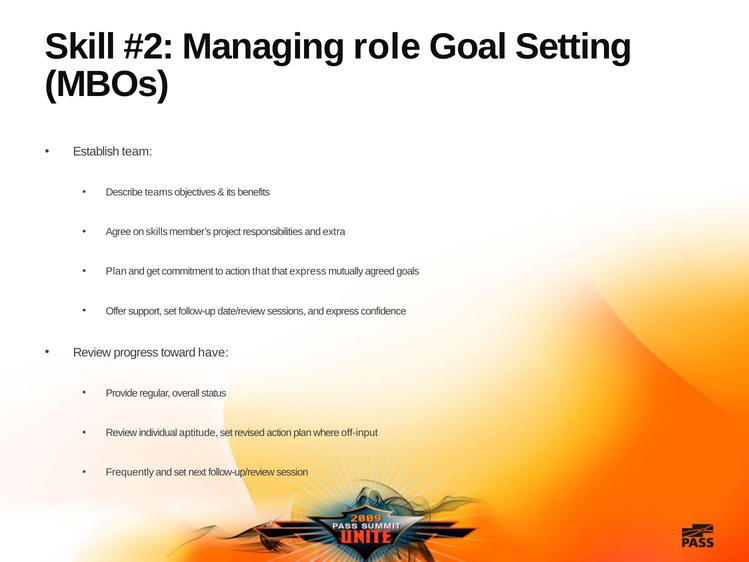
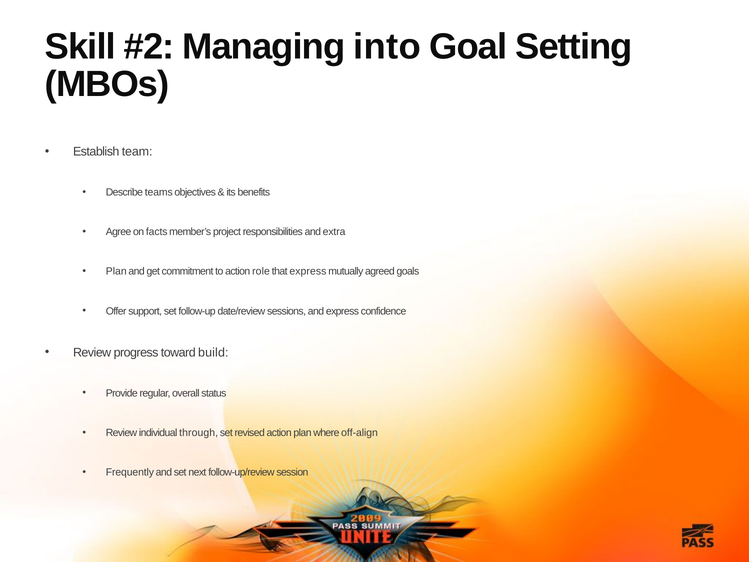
role: role -> into
skills: skills -> facts
action that: that -> role
have: have -> build
aptitude: aptitude -> through
off-input: off-input -> off-align
